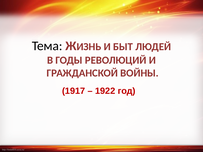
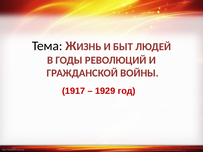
1922: 1922 -> 1929
